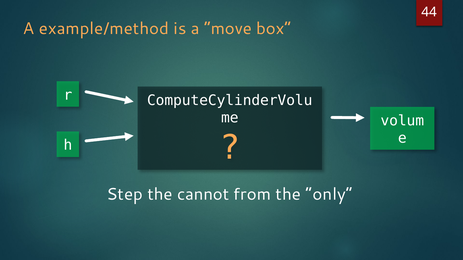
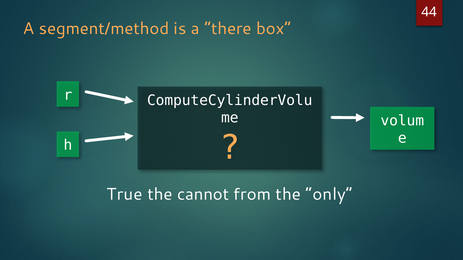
example/method: example/method -> segment/method
move: move -> there
Step: Step -> True
